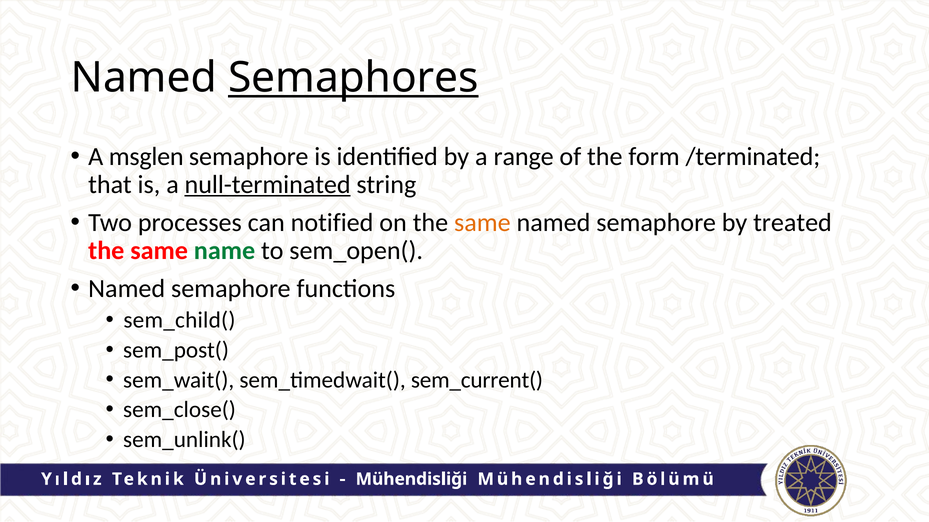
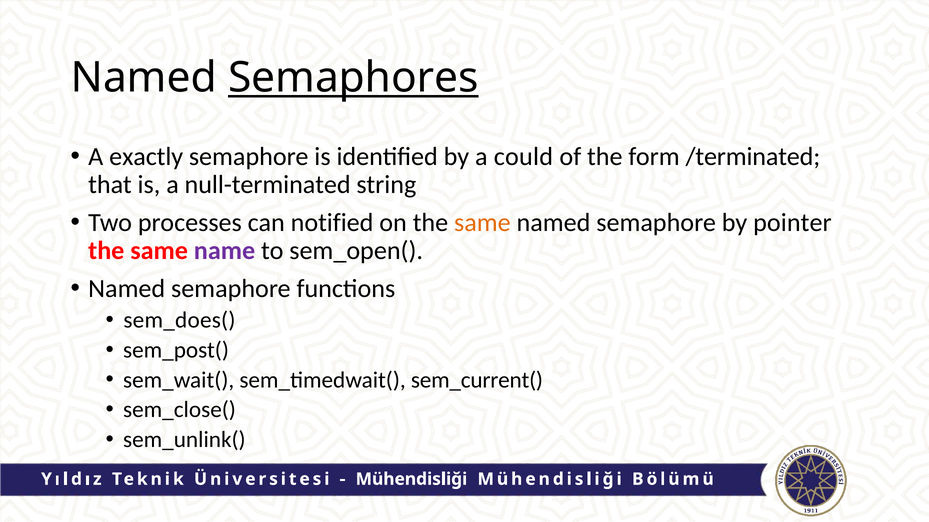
msglen: msglen -> exactly
range: range -> could
null-terminated underline: present -> none
treated: treated -> pointer
name colour: green -> purple
sem_child(: sem_child( -> sem_does(
